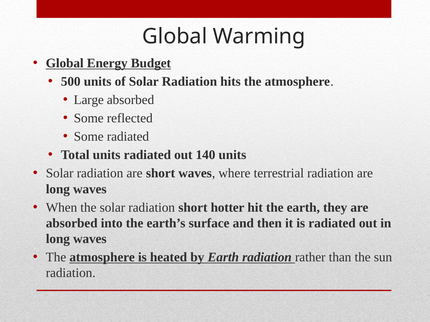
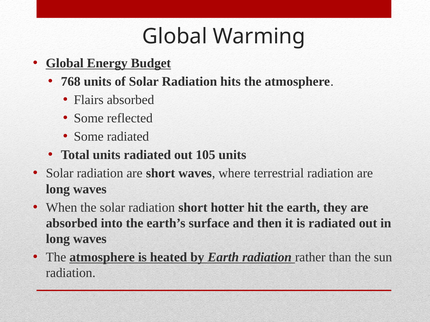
500: 500 -> 768
Large: Large -> Flairs
140: 140 -> 105
